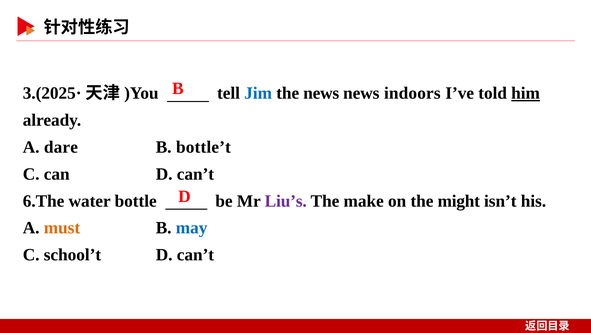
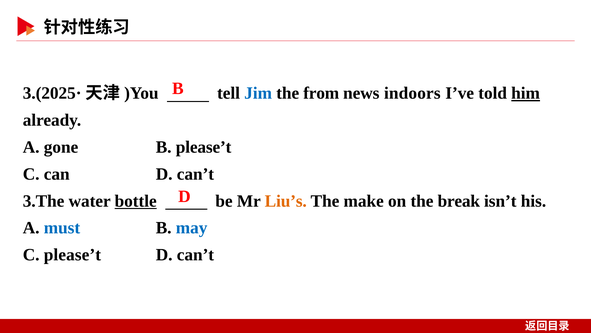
the news: news -> from
dare: dare -> gone
B bottle’t: bottle’t -> please’t
6.The: 6.The -> 3.The
bottle underline: none -> present
Liu’s colour: purple -> orange
might: might -> break
must colour: orange -> blue
C school’t: school’t -> please’t
